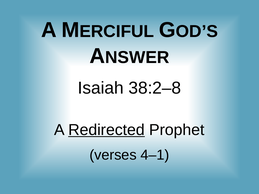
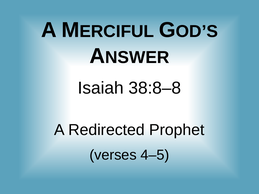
38:2–8: 38:2–8 -> 38:8–8
Redirected underline: present -> none
4–1: 4–1 -> 4–5
